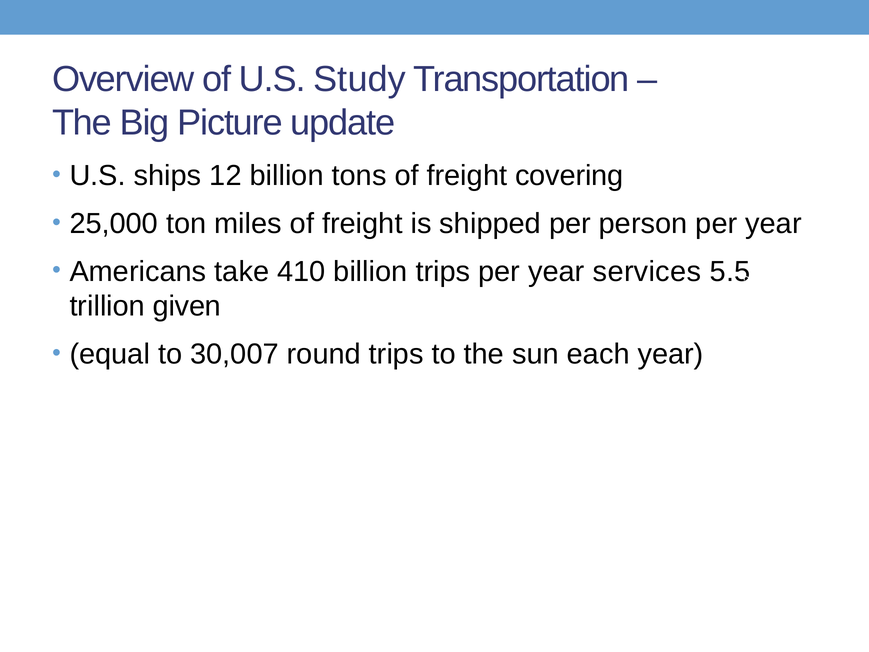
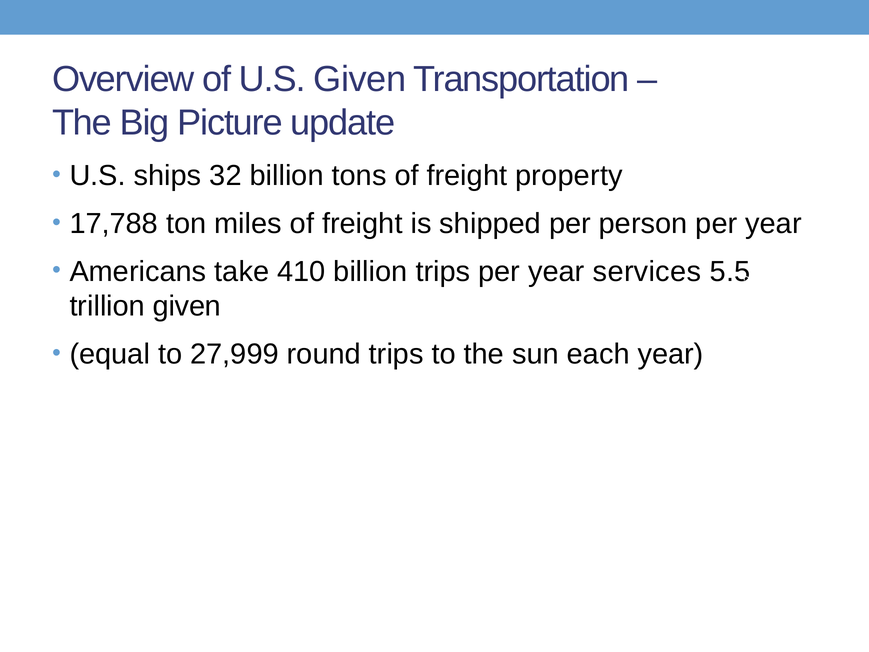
U.S Study: Study -> Given
12: 12 -> 32
covering: covering -> property
25,000: 25,000 -> 17,788
30,007: 30,007 -> 27,999
